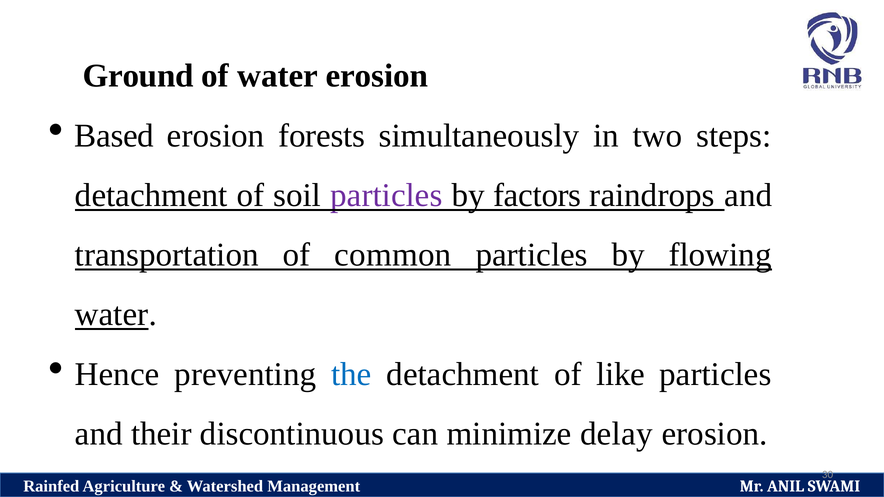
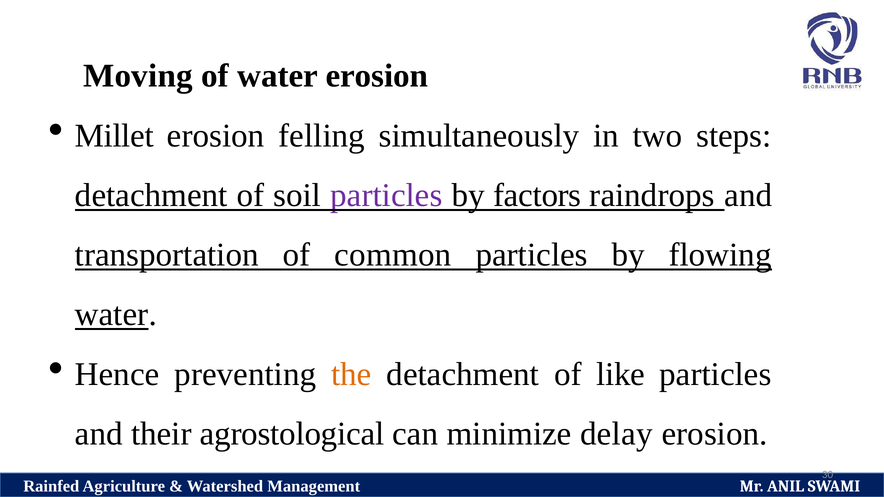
Ground: Ground -> Moving
Based: Based -> Millet
forests: forests -> felling
the colour: blue -> orange
discontinuous: discontinuous -> agrostological
